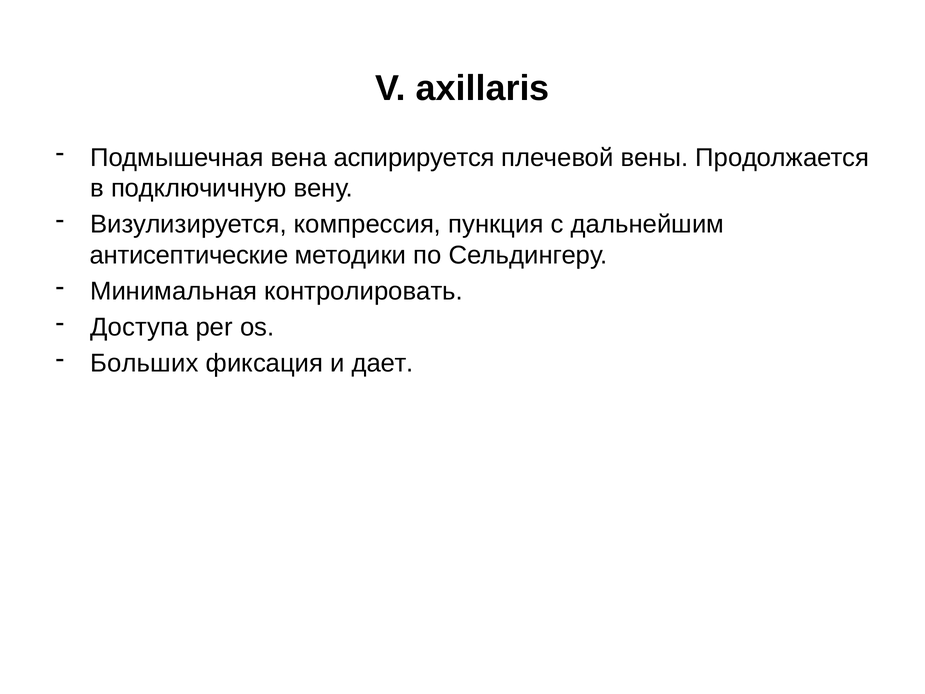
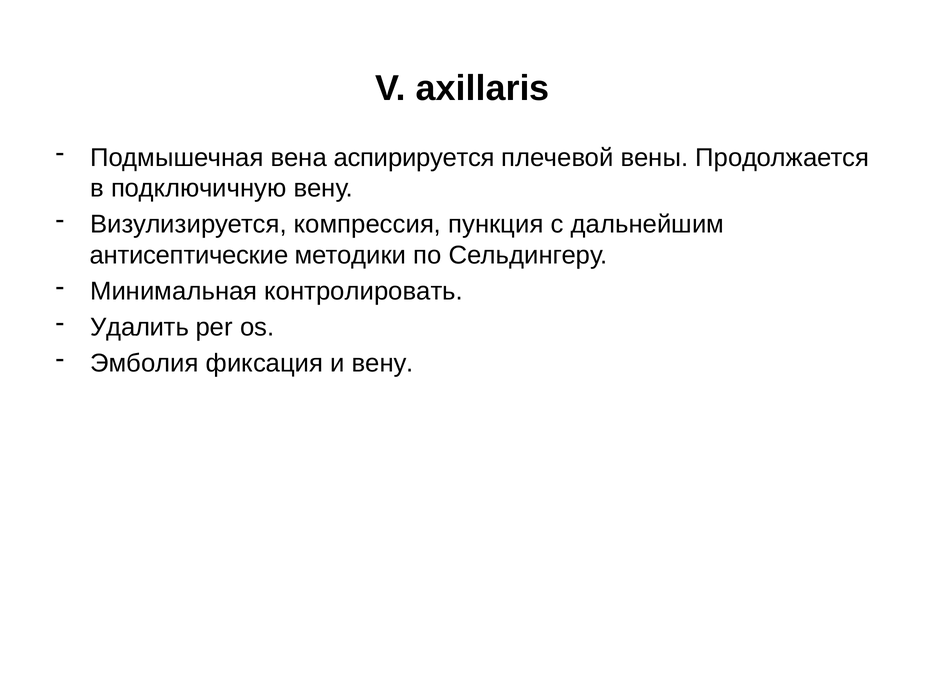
Доступа: Доступа -> Удалить
Больших: Больших -> Эмболия
и дает: дает -> вену
